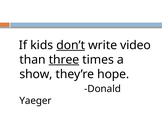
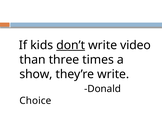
three underline: present -> none
they’re hope: hope -> write
Yaeger: Yaeger -> Choice
